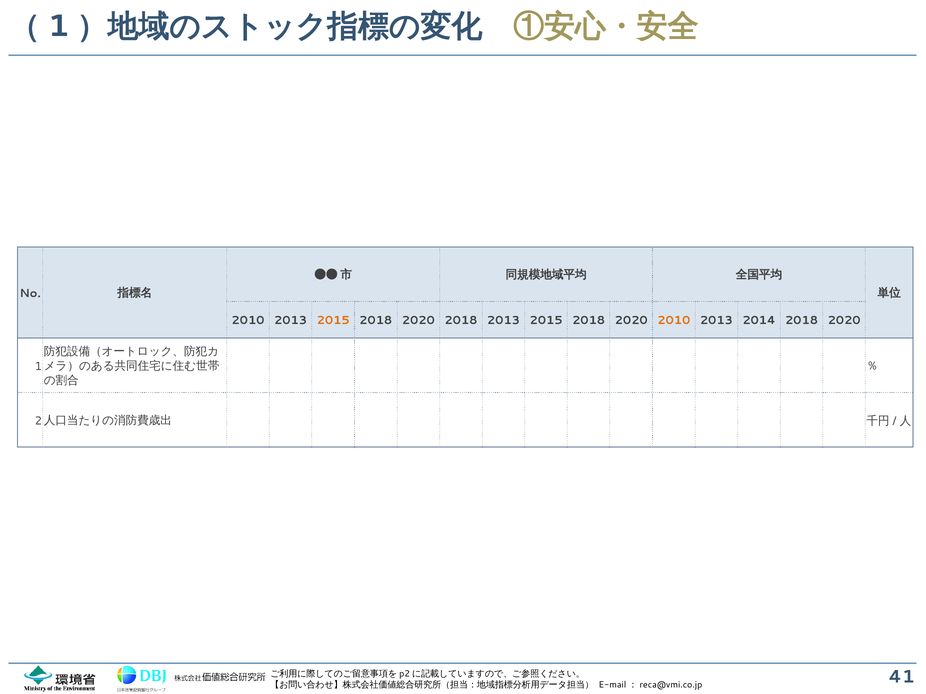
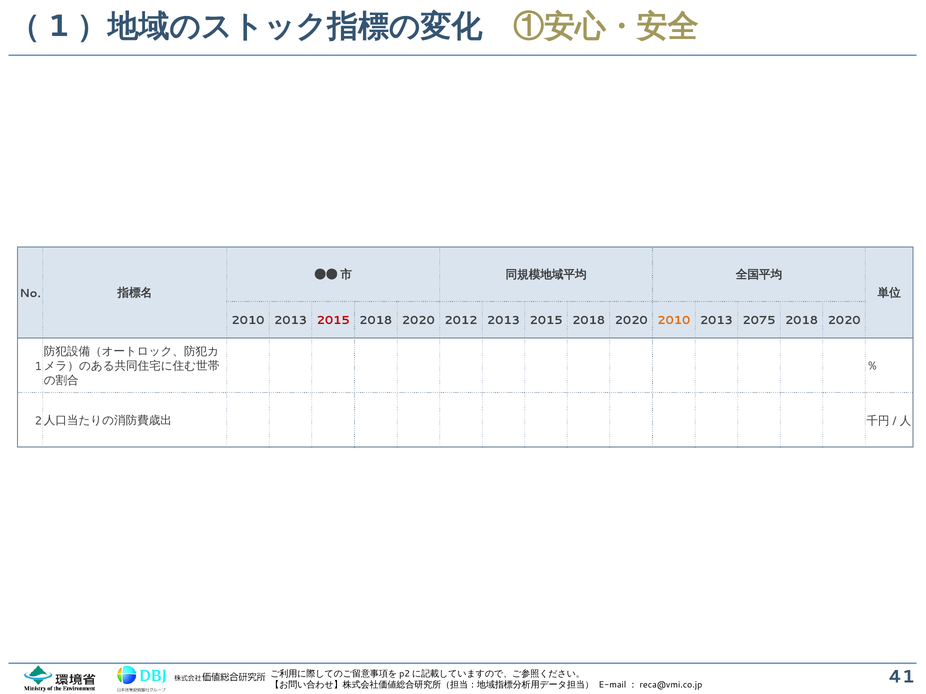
2015 at (333, 321) colour: orange -> red
2020 2018: 2018 -> 2012
2014: 2014 -> 2075
